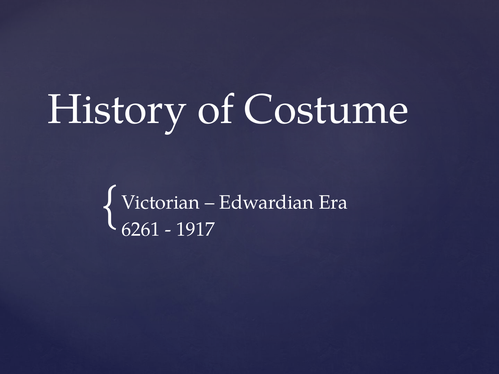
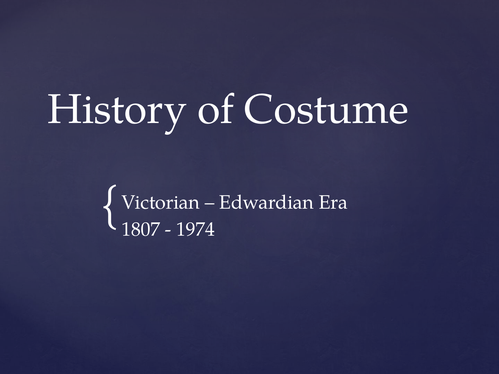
6261: 6261 -> 1807
1917: 1917 -> 1974
